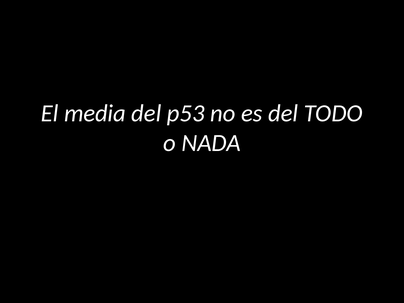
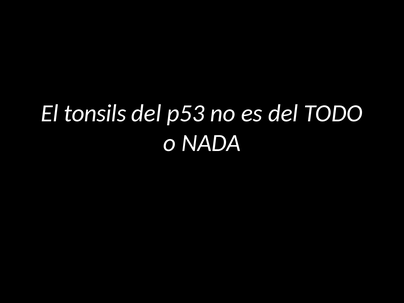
media: media -> tonsils
